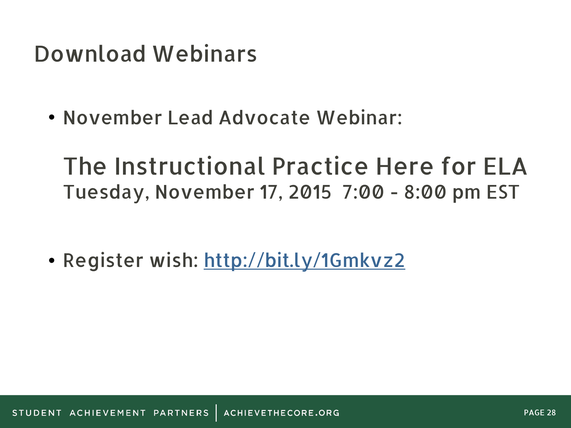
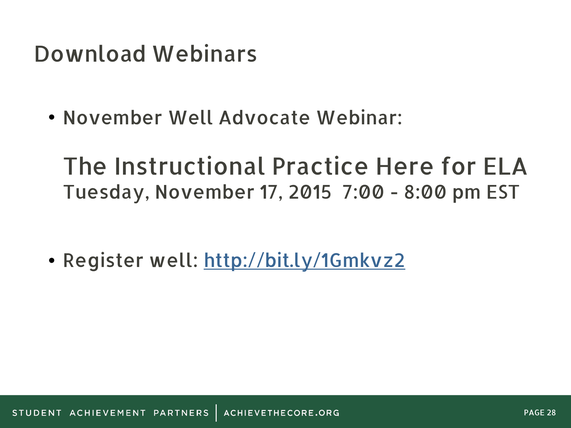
November Lead: Lead -> Well
Register wish: wish -> well
